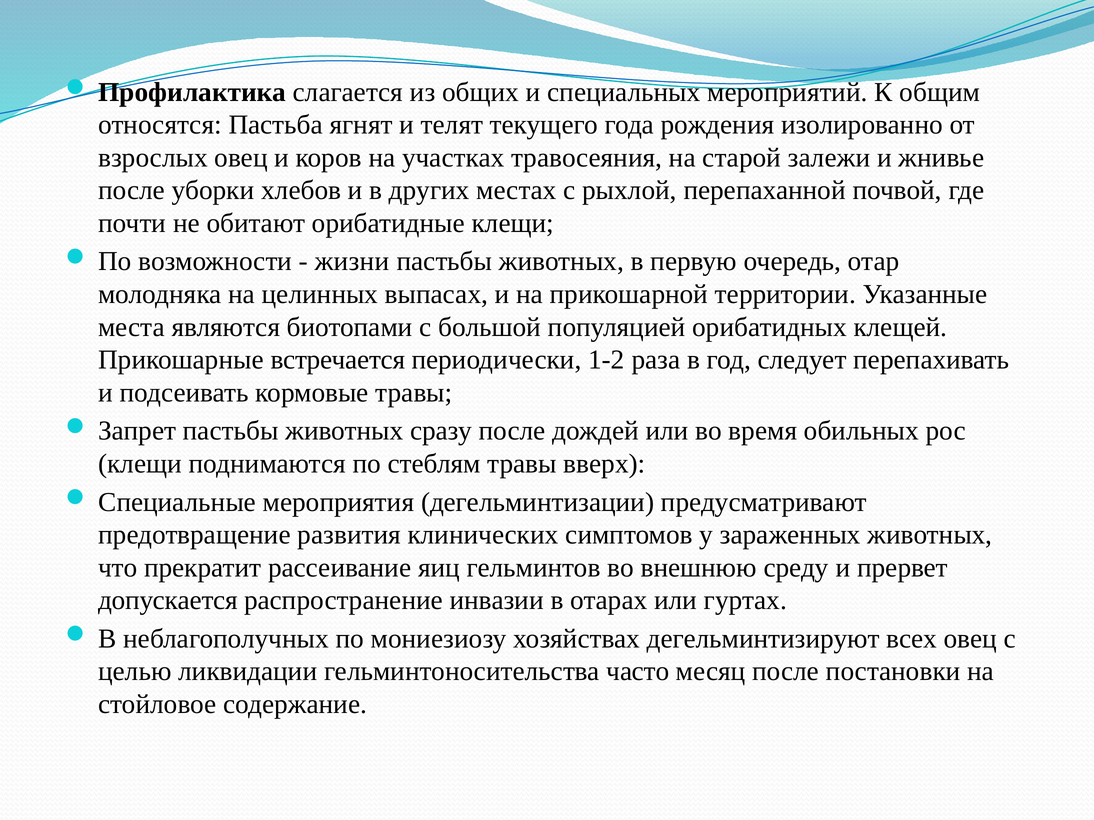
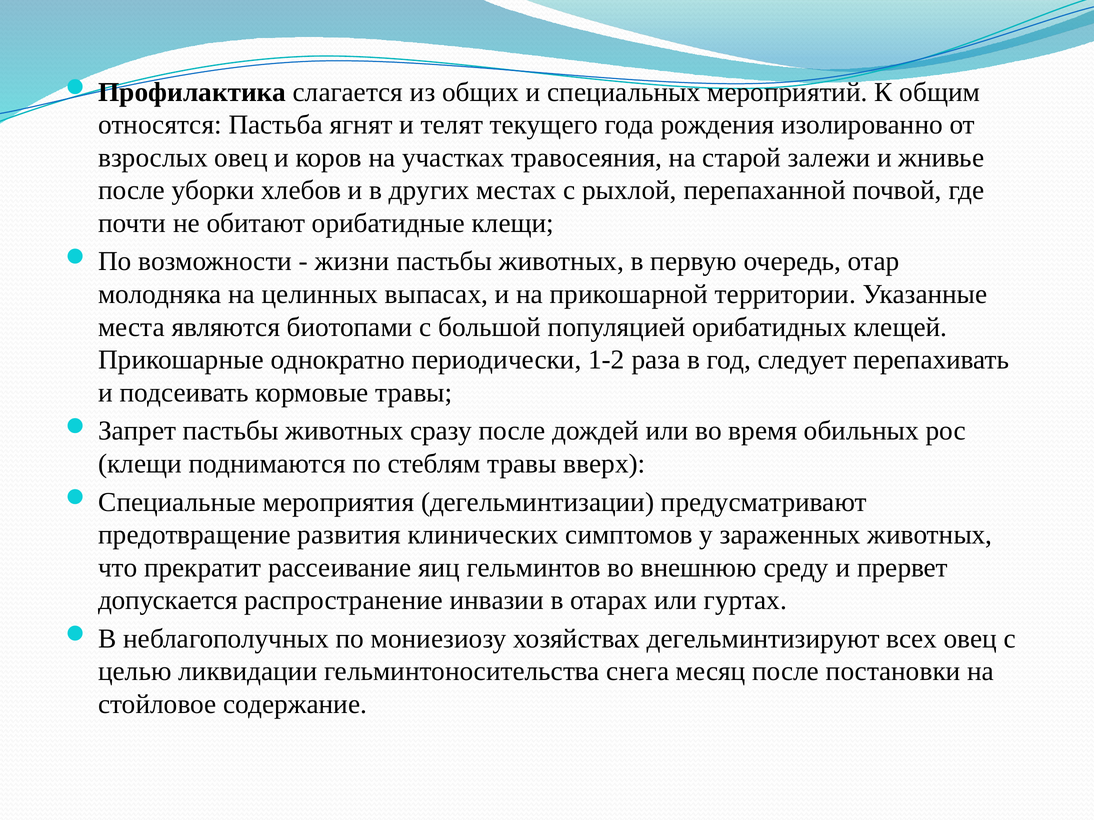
встречается: встречается -> однократно
часто: часто -> снега
